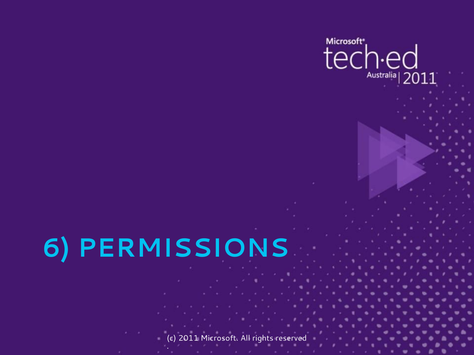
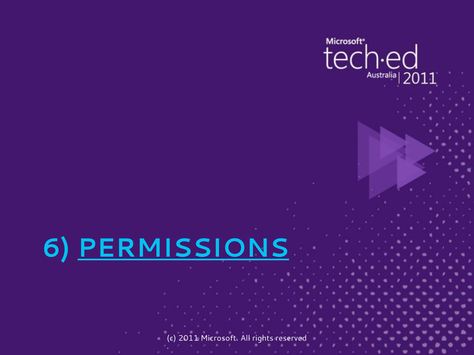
PERMISSIONS underline: none -> present
